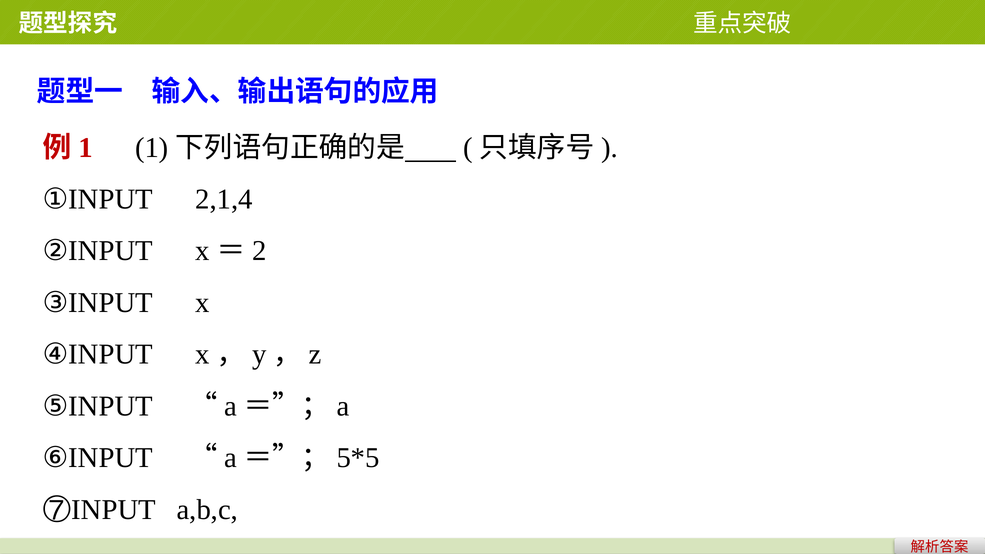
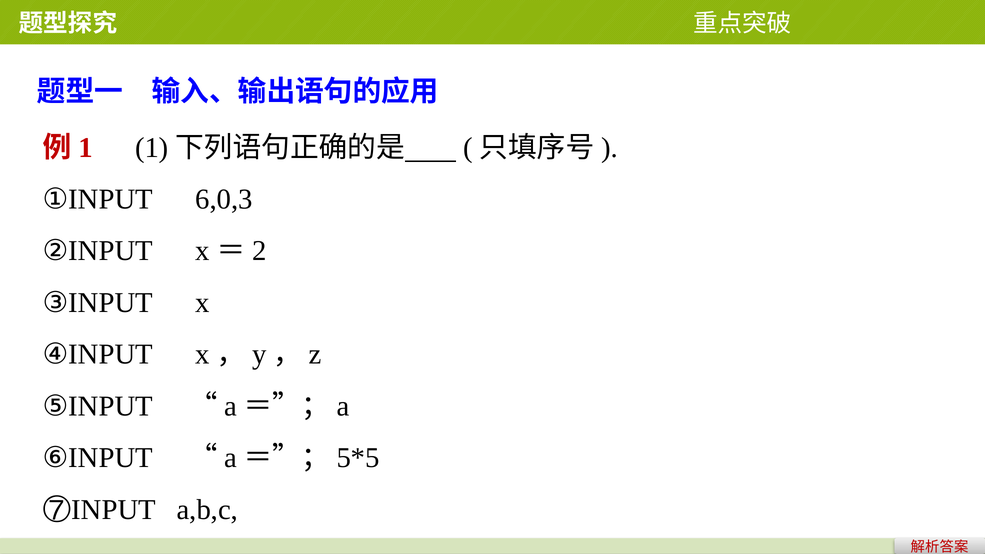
2,1,4: 2,1,4 -> 6,0,3
